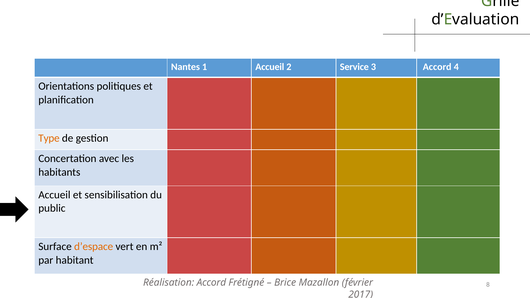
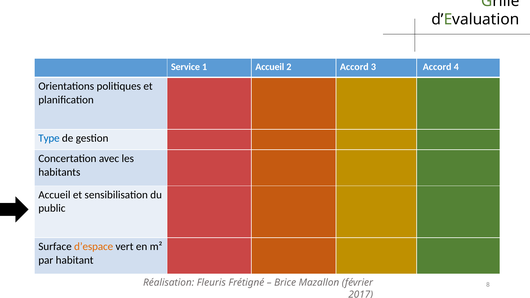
Nantes: Nantes -> Service
2 Service: Service -> Accord
Type colour: orange -> blue
Réalisation Accord: Accord -> Fleuris
